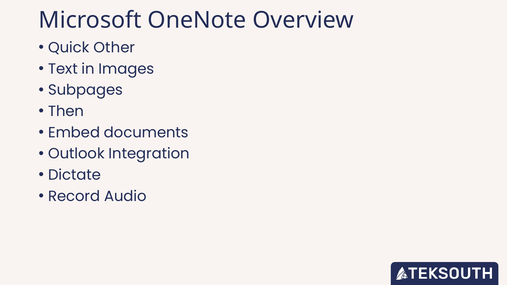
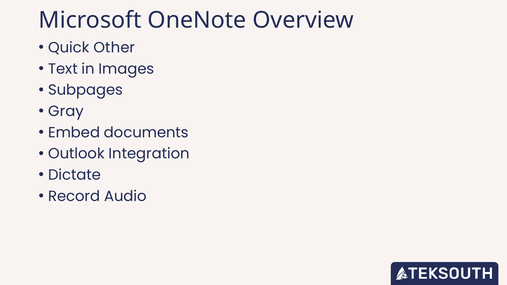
Then: Then -> Gray
